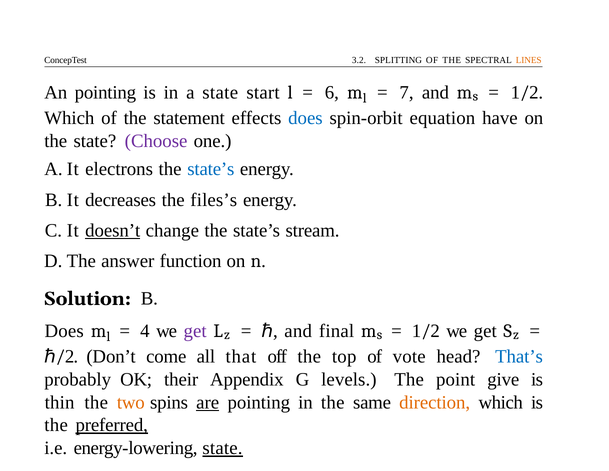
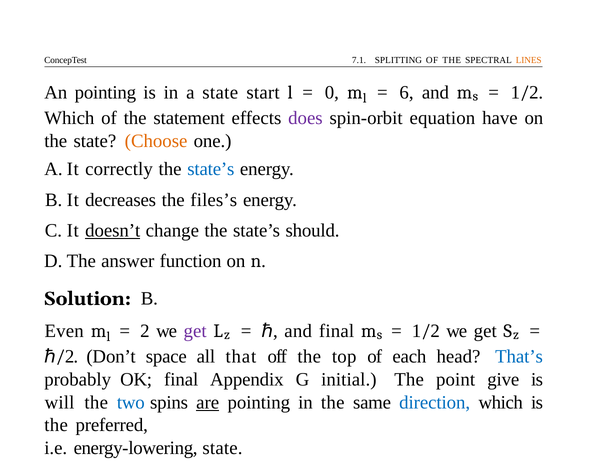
3.2: 3.2 -> 7.1
6: 6 -> 0
7: 7 -> 6
does at (305, 118) colour: blue -> purple
Choose colour: purple -> orange
electrons: electrons -> correctly
stream: stream -> should
Does at (64, 331): Does -> Even
4: 4 -> 2
come: come -> space
vote: vote -> each
OK their: their -> final
levels: levels -> initial
thin: thin -> will
two colour: orange -> blue
direction colour: orange -> blue
preferred underline: present -> none
state at (223, 448) underline: present -> none
